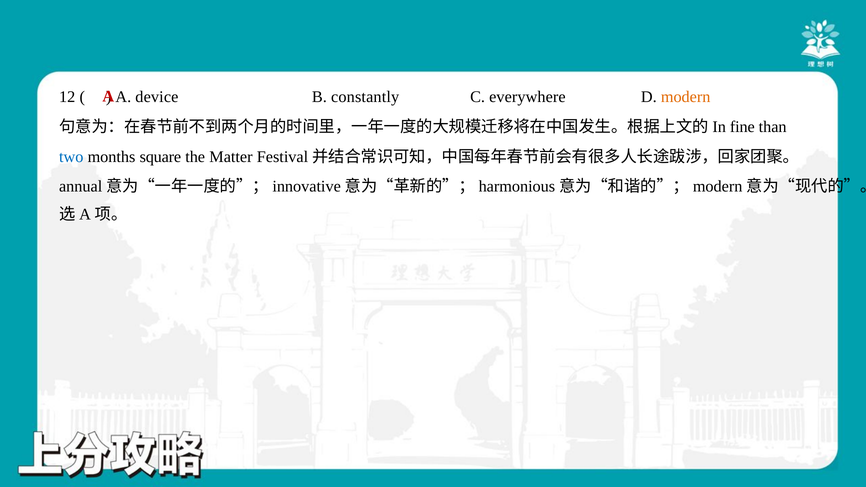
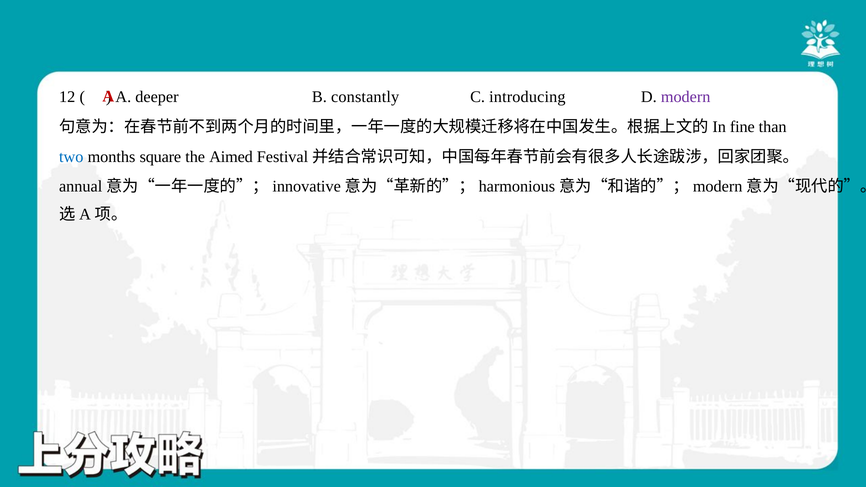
device: device -> deeper
everywhere: everywhere -> introducing
modern colour: orange -> purple
Matter: Matter -> Aimed
